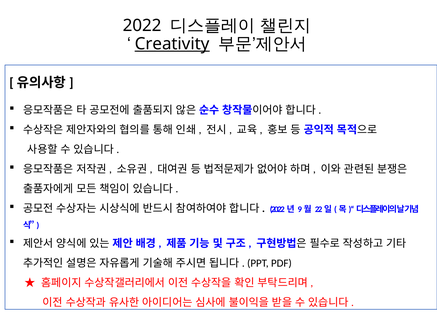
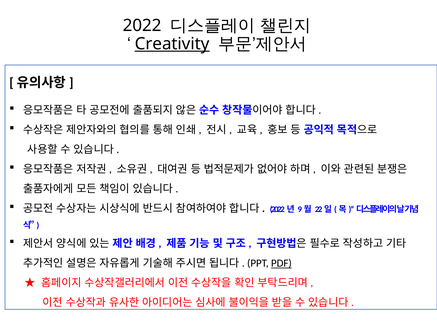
PDF underline: none -> present
